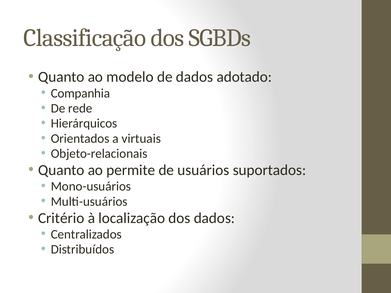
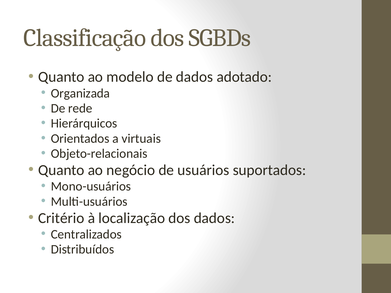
Companhia: Companhia -> Organizada
permite: permite -> negócio
